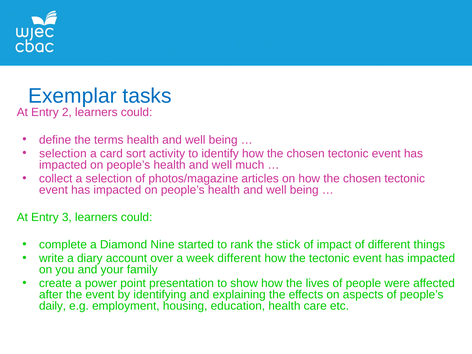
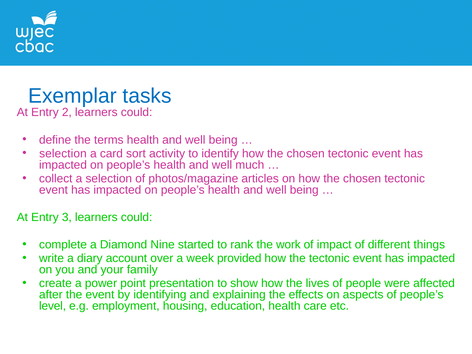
stick: stick -> work
week different: different -> provided
daily: daily -> level
